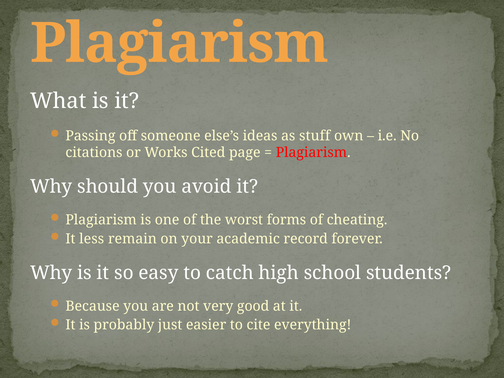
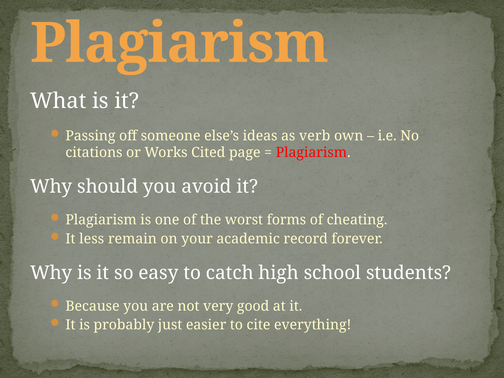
stuff: stuff -> verb
